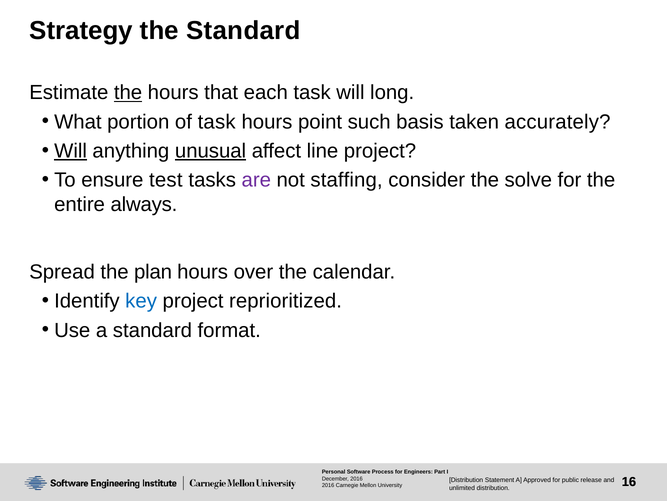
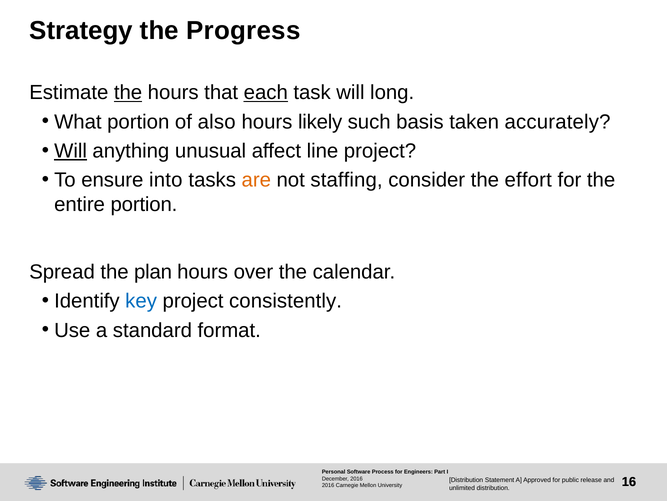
the Standard: Standard -> Progress
each underline: none -> present
of task: task -> also
point: point -> likely
unusual underline: present -> none
test: test -> into
are colour: purple -> orange
solve: solve -> effort
entire always: always -> portion
reprioritized: reprioritized -> consistently
